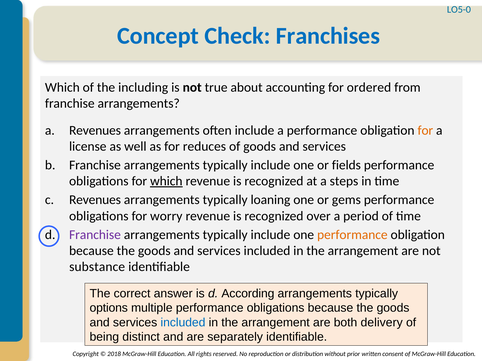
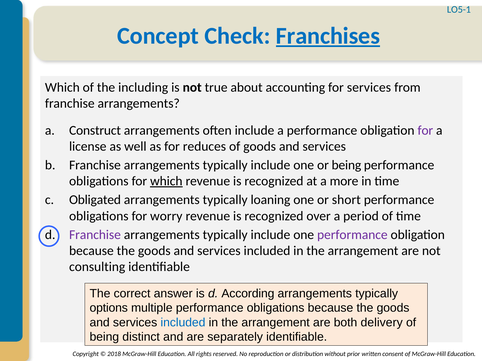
LO5-0: LO5-0 -> LO5-1
Franchises underline: none -> present
for ordered: ordered -> services
a Revenues: Revenues -> Construct
for at (425, 130) colour: orange -> purple
or fields: fields -> being
steps: steps -> more
Revenues at (95, 200): Revenues -> Obligated
gems: gems -> short
performance at (352, 235) colour: orange -> purple
substance: substance -> consulting
